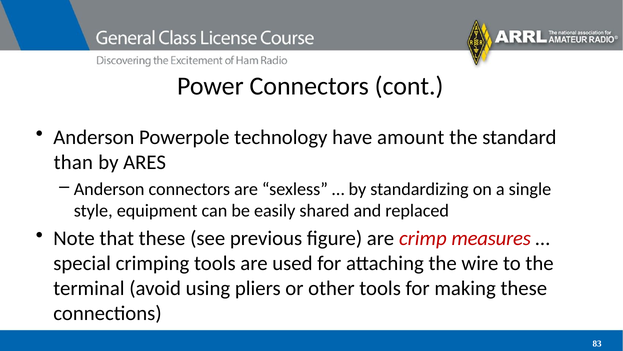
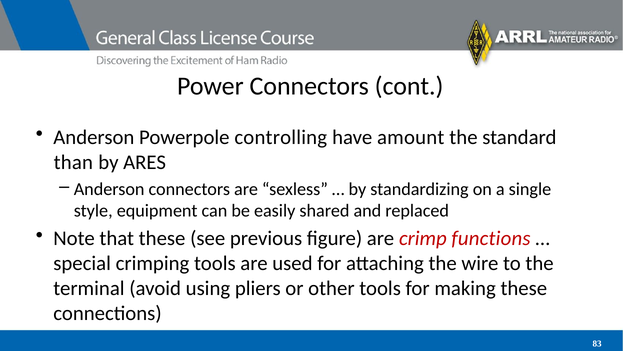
technology: technology -> controlling
measures: measures -> functions
